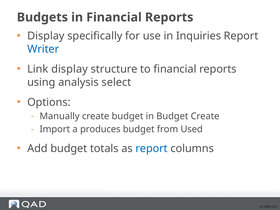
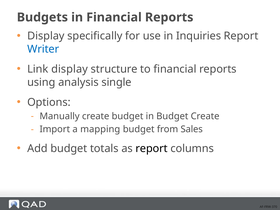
select: select -> single
produces: produces -> mapping
Used: Used -> Sales
report at (152, 148) colour: blue -> black
